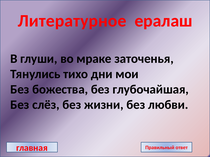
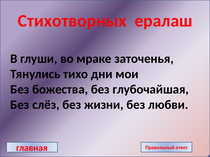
Литературное: Литературное -> Стихотворных
